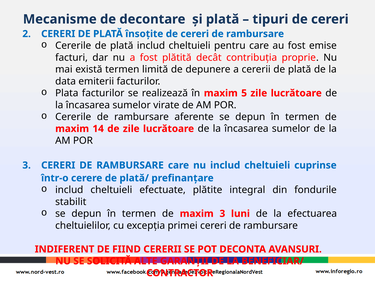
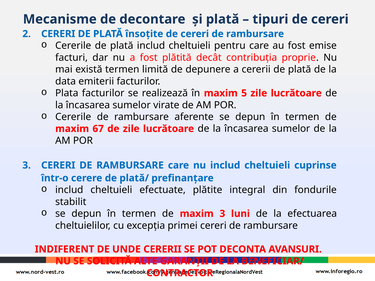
14: 14 -> 67
FIIND: FIIND -> UNDE
